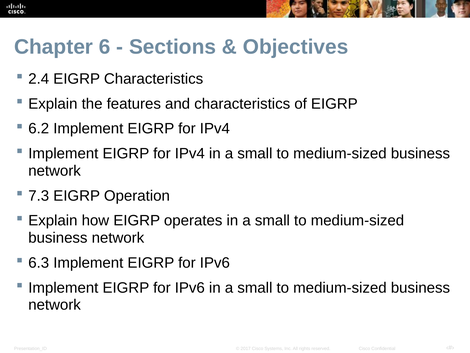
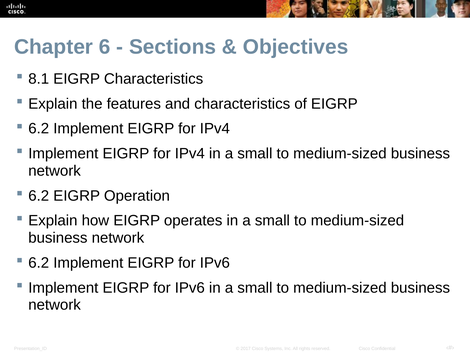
2.4: 2.4 -> 8.1
7.3 at (39, 195): 7.3 -> 6.2
6.3 at (39, 262): 6.3 -> 6.2
